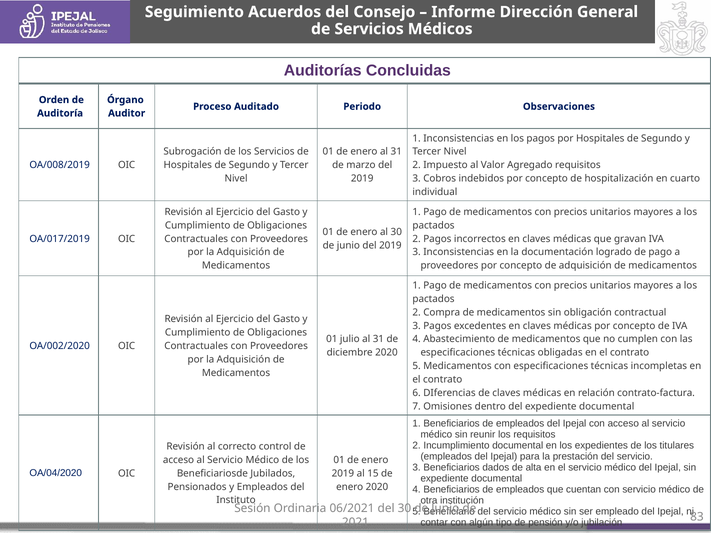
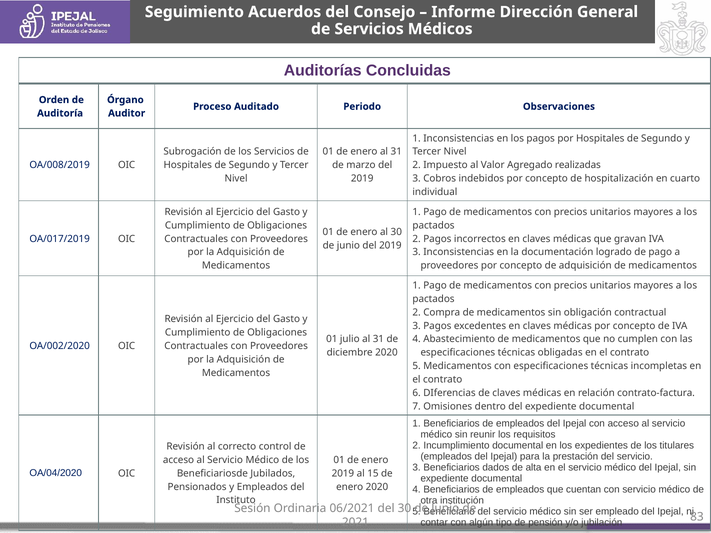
Agregado requisitos: requisitos -> realizadas
